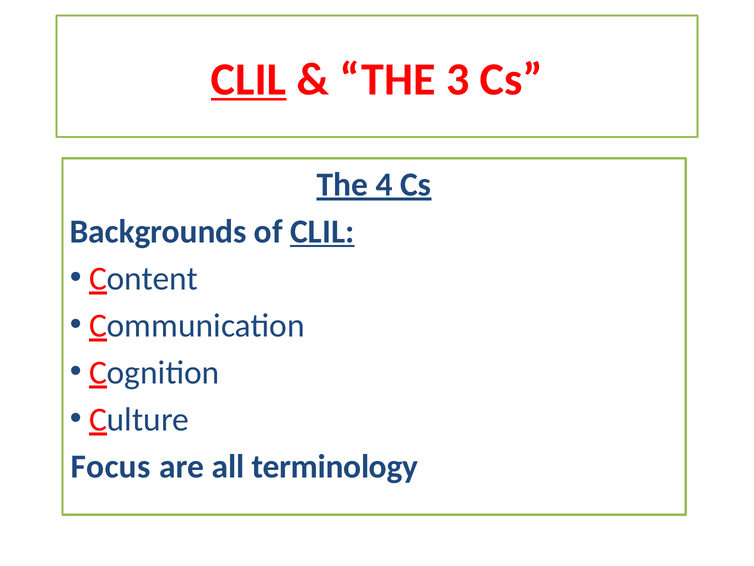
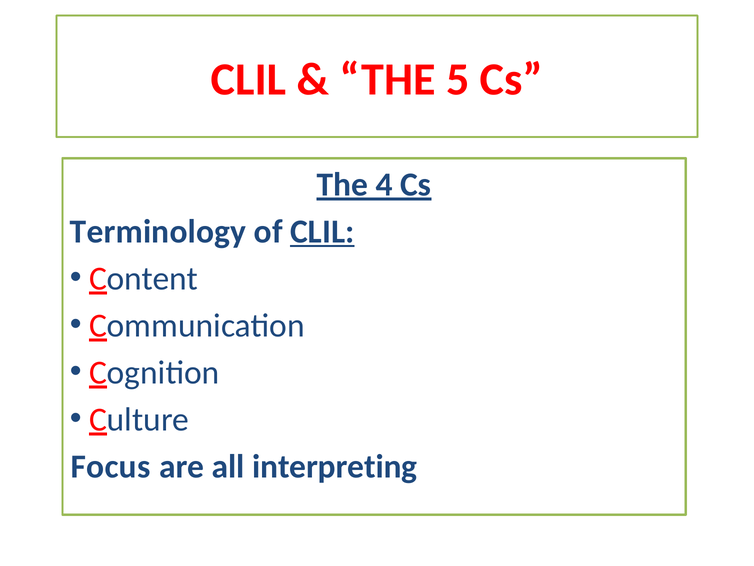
CLIL at (249, 79) underline: present -> none
3: 3 -> 5
Backgrounds: Backgrounds -> Terminology
terminology: terminology -> interpreting
